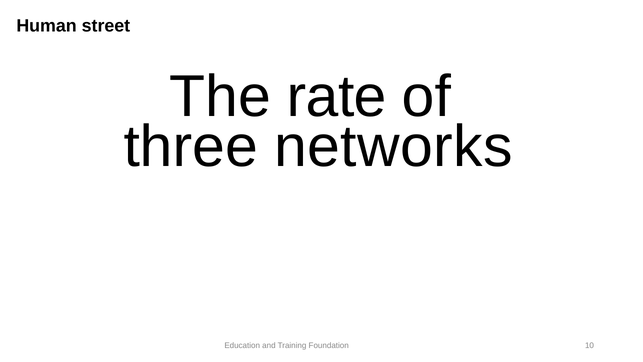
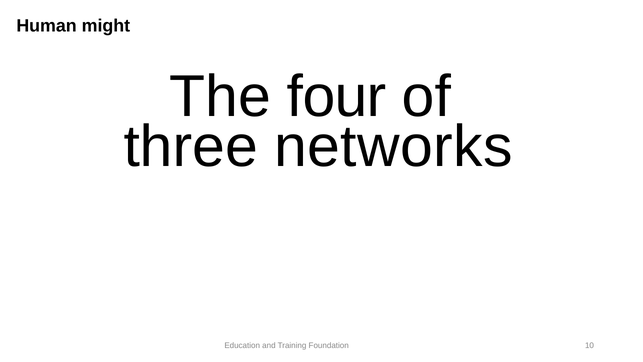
street: street -> might
rate: rate -> four
